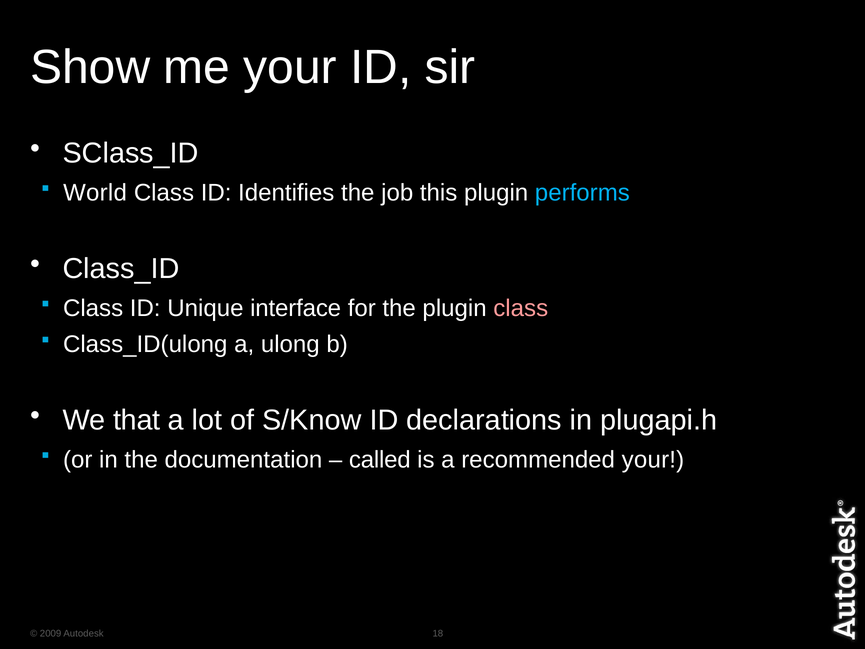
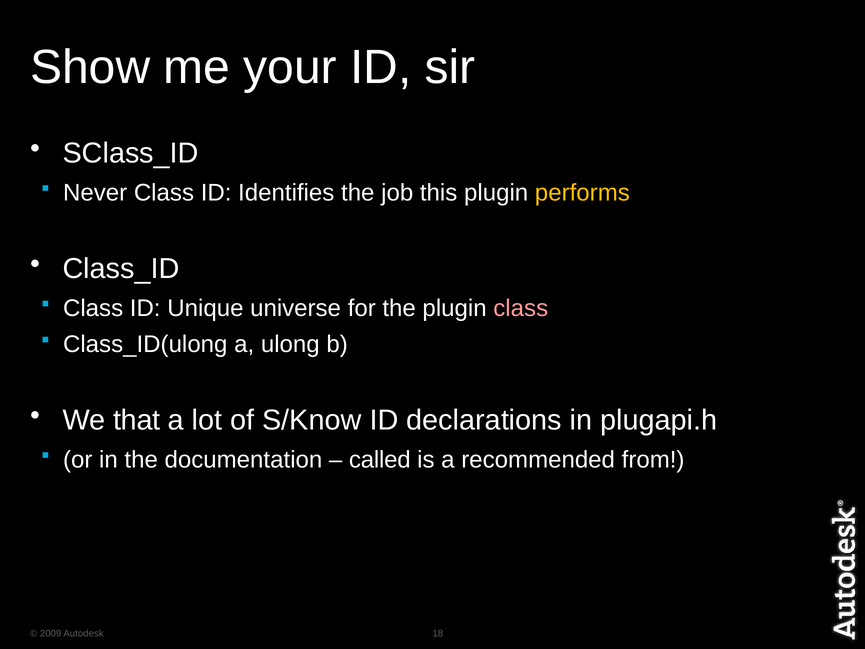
World: World -> Never
performs colour: light blue -> yellow
interface: interface -> universe
recommended your: your -> from
